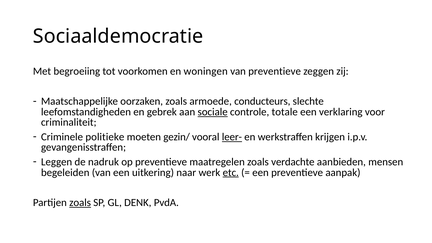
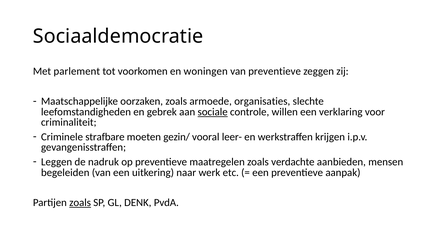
begroeiing: begroeiing -> parlement
conducteurs: conducteurs -> organisaties
totale: totale -> willen
politieke: politieke -> strafbare
leer- underline: present -> none
etc underline: present -> none
